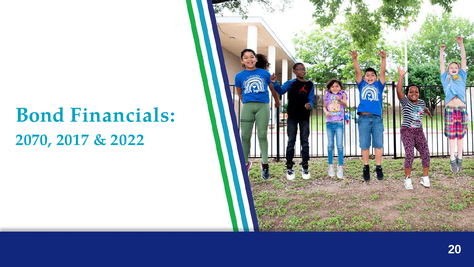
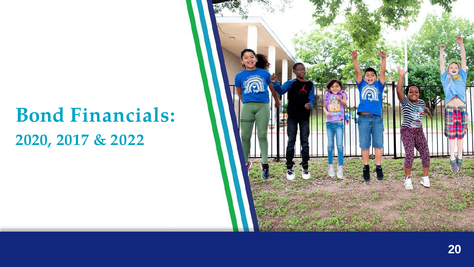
2070: 2070 -> 2020
